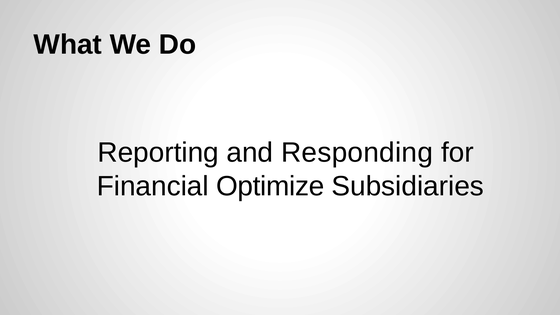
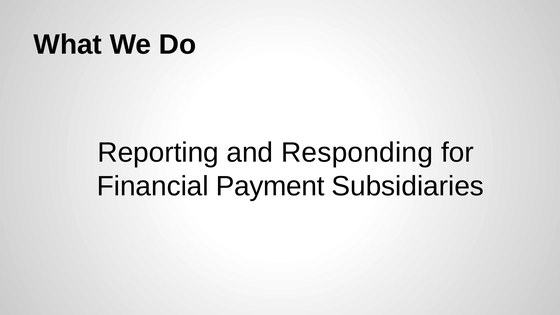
Optimize: Optimize -> Payment
